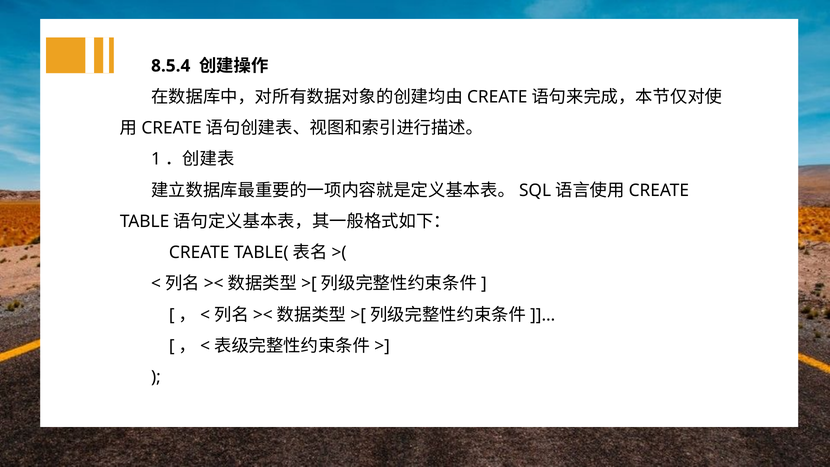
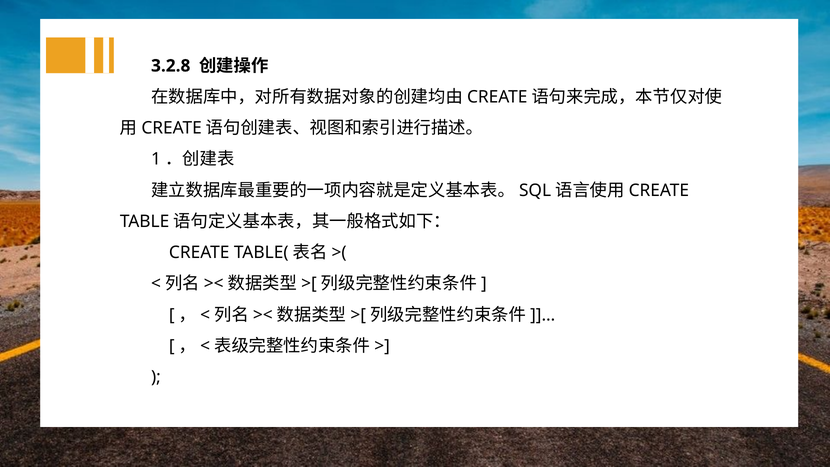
8.5.4: 8.5.4 -> 3.2.8
